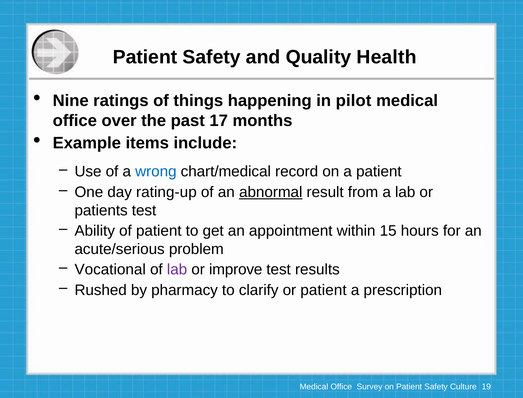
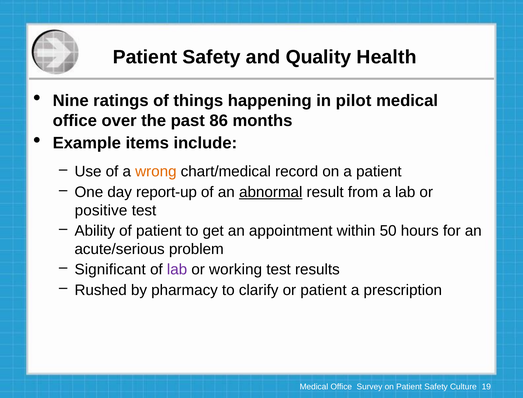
17: 17 -> 86
wrong colour: blue -> orange
rating-up: rating-up -> report-up
patients: patients -> positive
15: 15 -> 50
Vocational: Vocational -> Significant
improve: improve -> working
